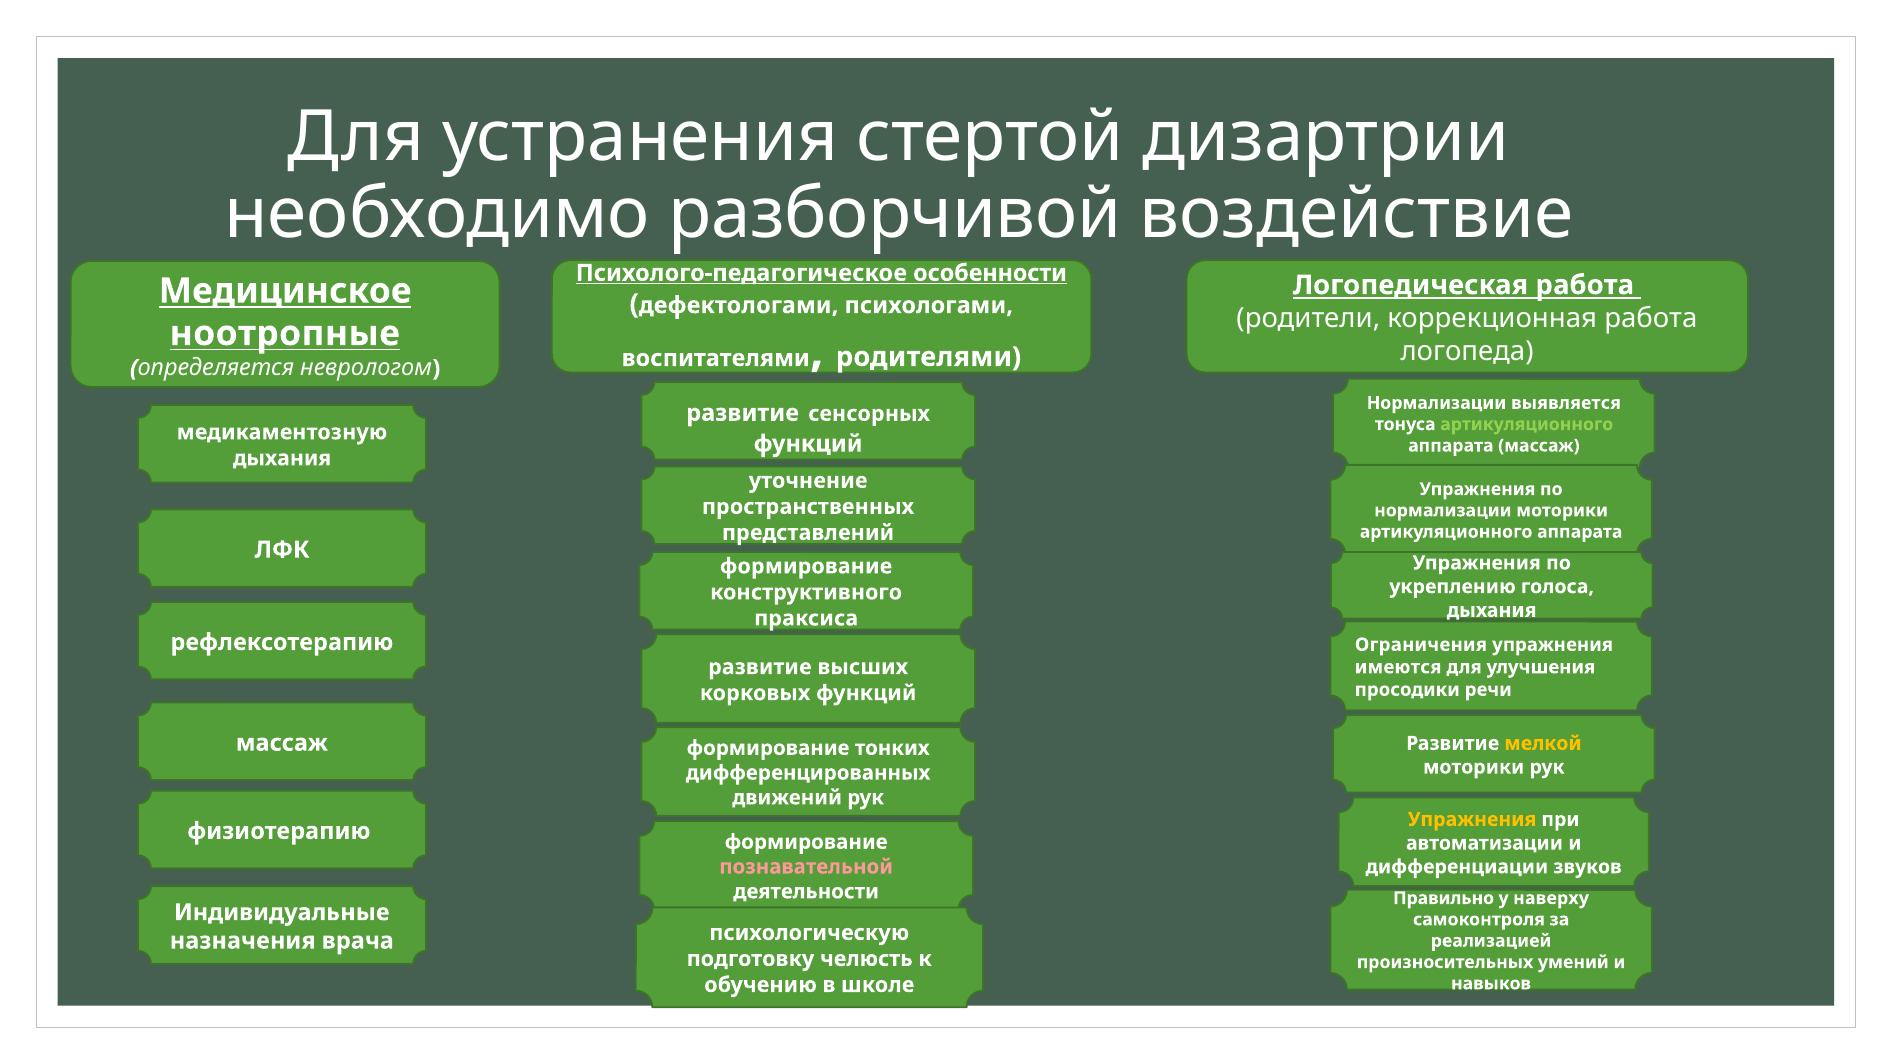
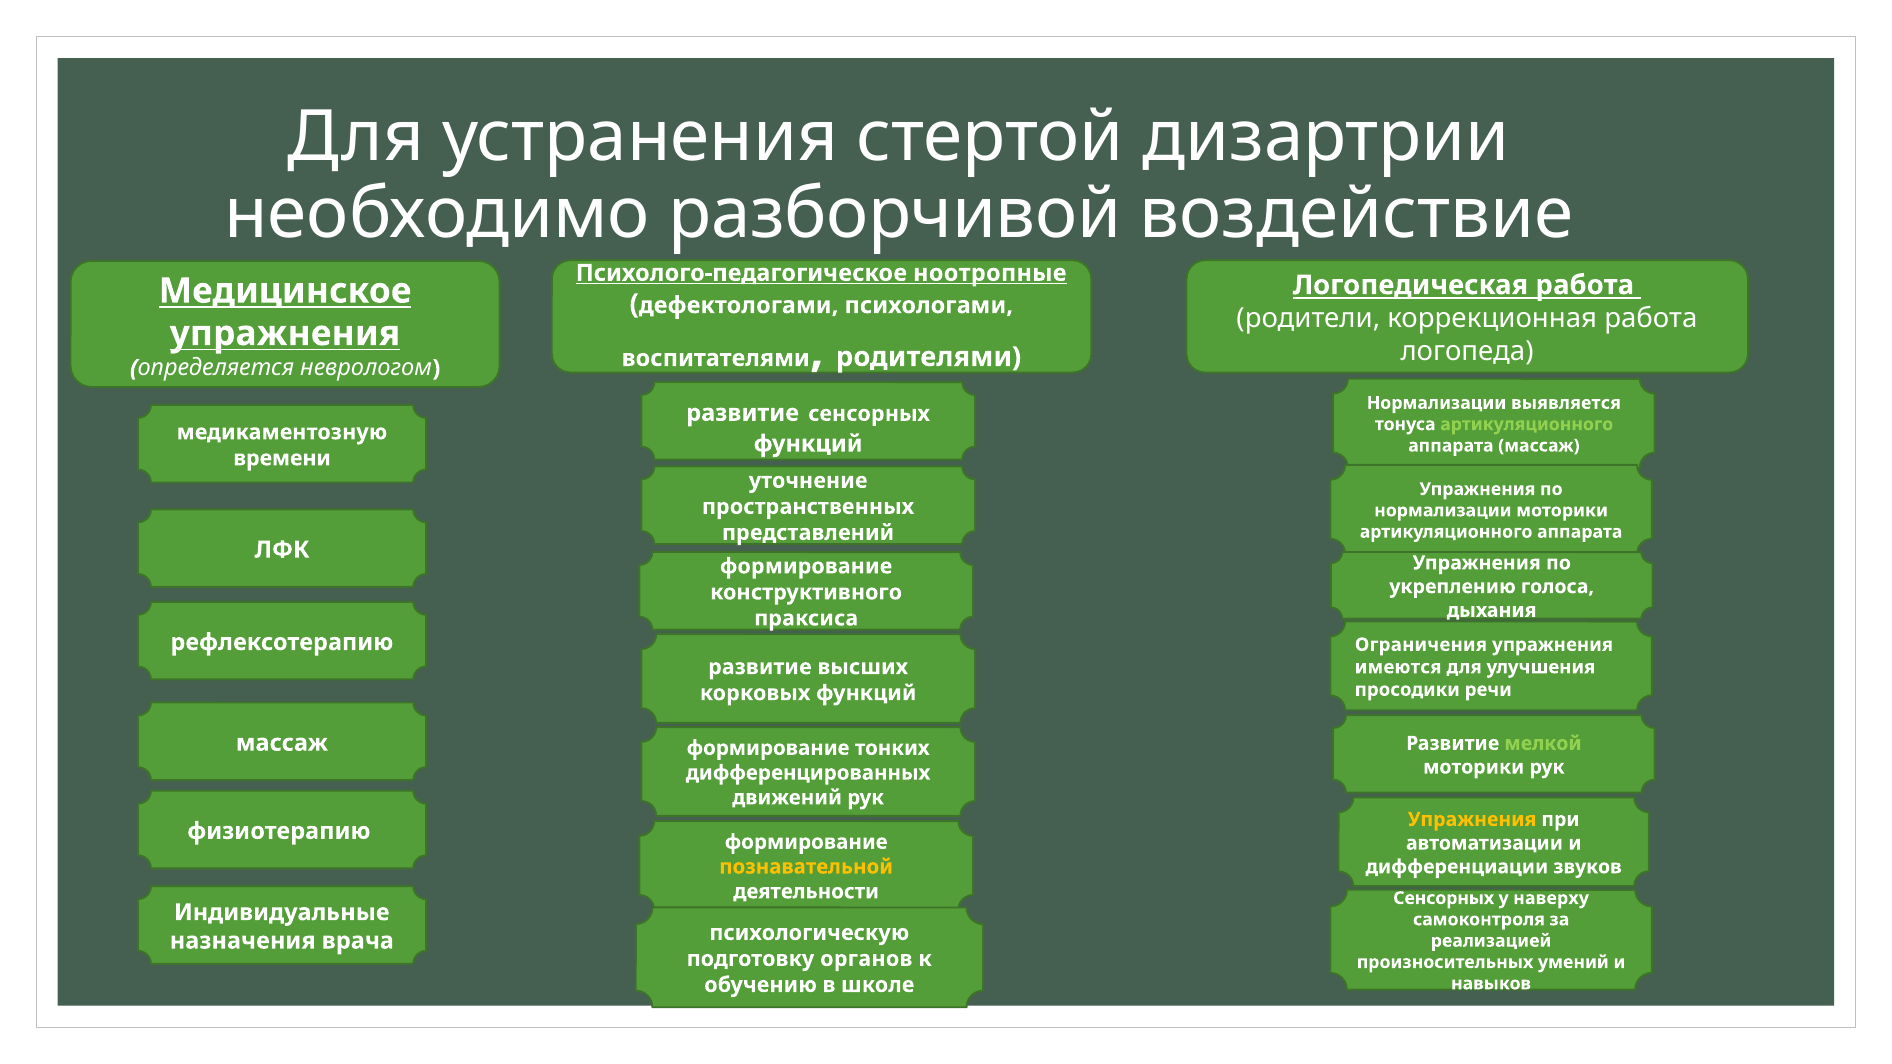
особенности: особенности -> ноотропные
ноотропные at (285, 334): ноотропные -> упражнения
дыхания at (282, 458): дыхания -> времени
мелкой colour: yellow -> light green
познавательной colour: pink -> yellow
Правильно at (1444, 898): Правильно -> Сенсорных
челюсть: челюсть -> органов
